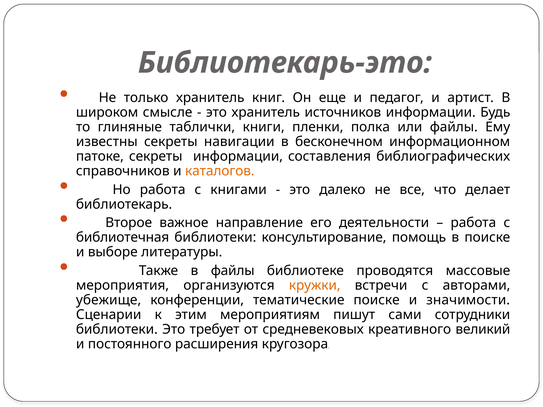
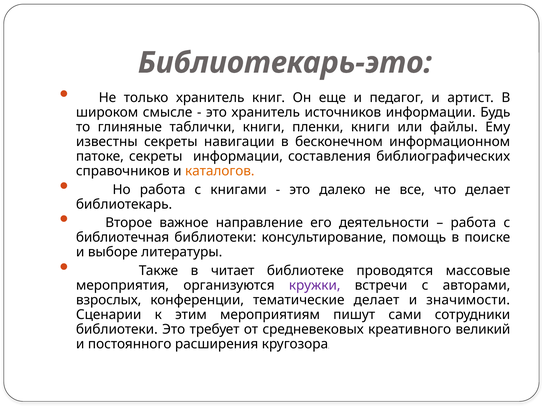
пленки полка: полка -> книги
в файлы: файлы -> читает
кружки colour: orange -> purple
убежище: убежище -> взрослых
тематические поиске: поиске -> делает
